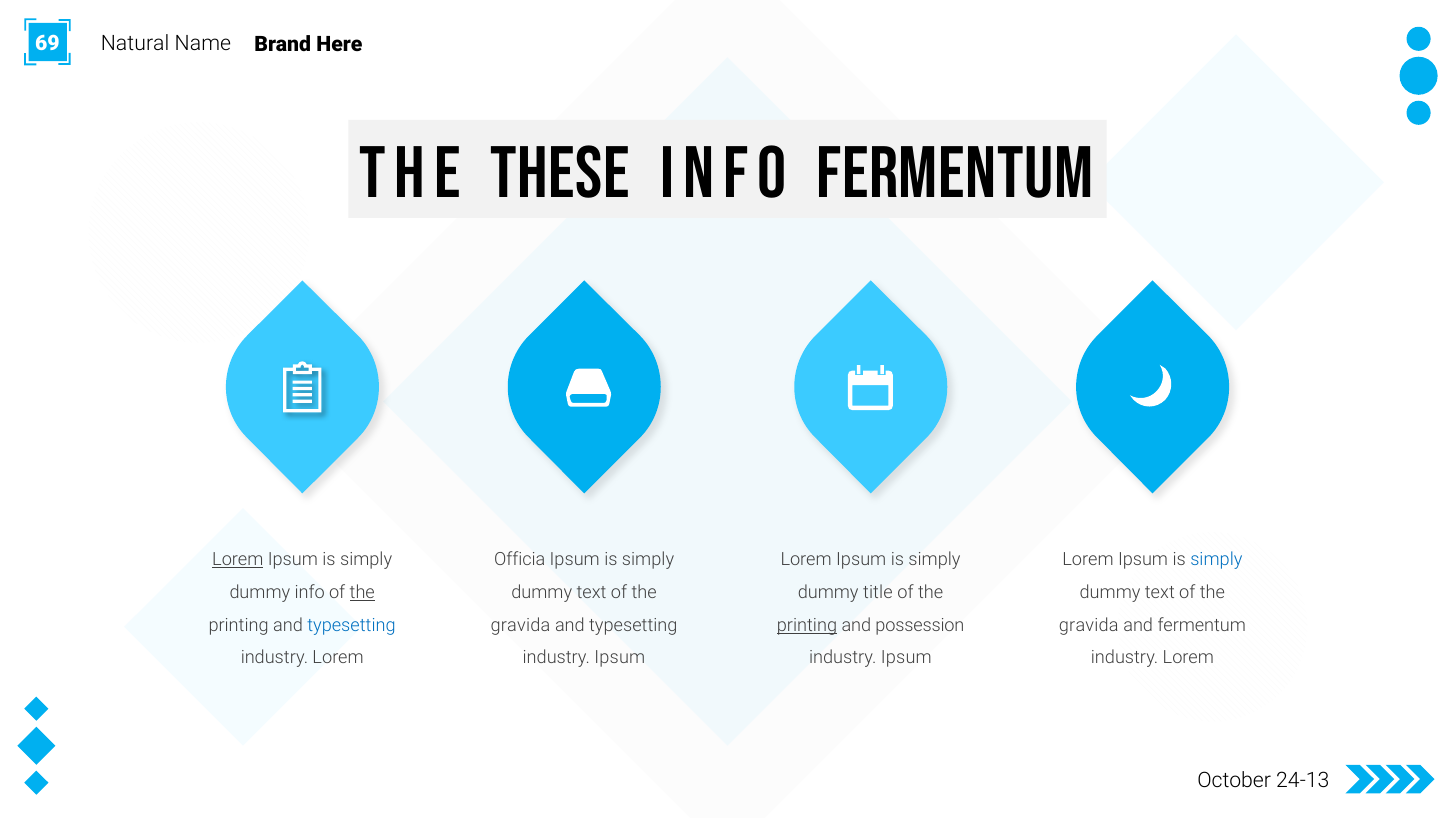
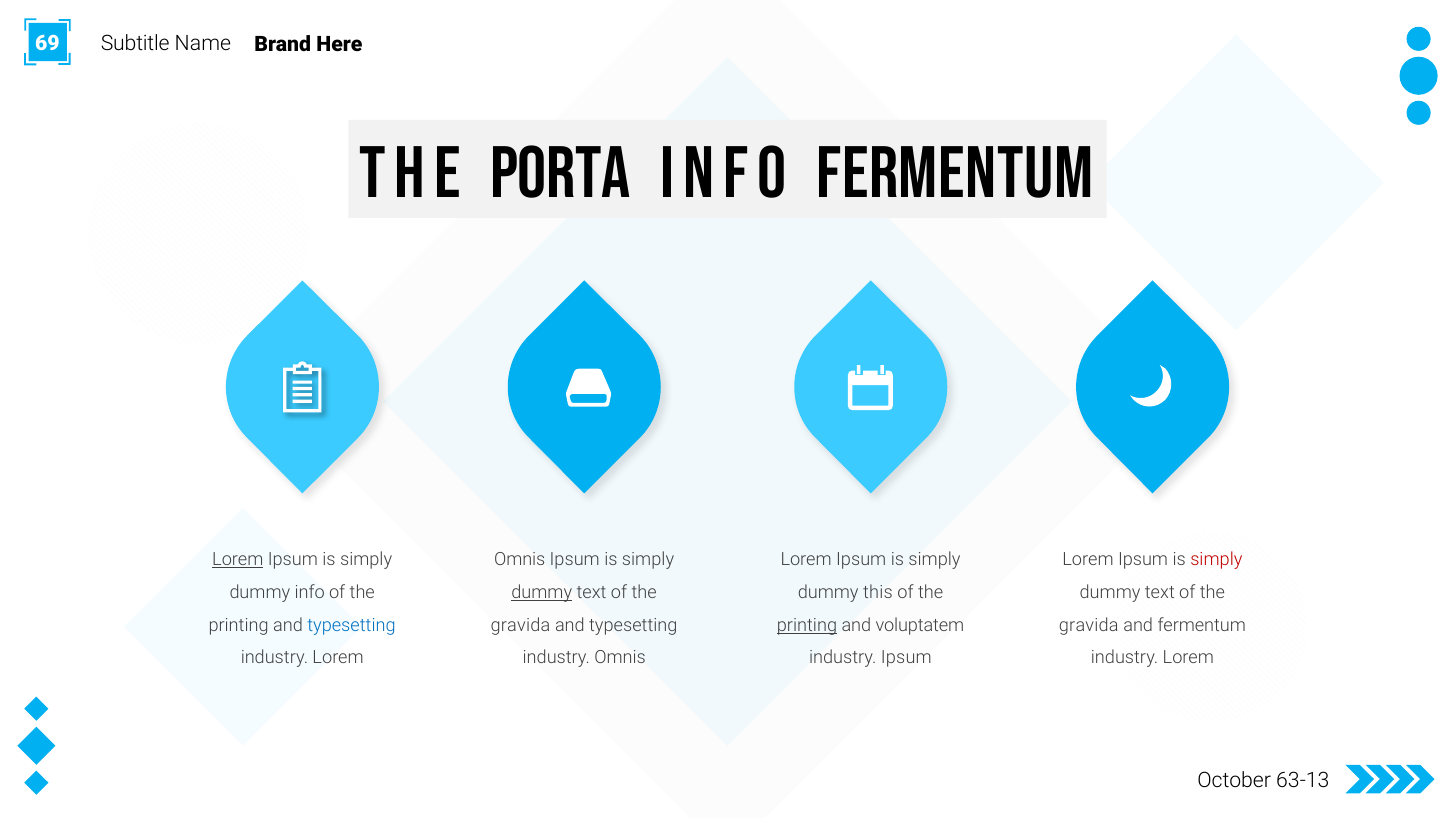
Natural: Natural -> Subtitle
these: these -> porta
Officia at (520, 560): Officia -> Omnis
simply at (1216, 560) colour: blue -> red
the at (362, 593) underline: present -> none
dummy at (542, 593) underline: none -> present
title: title -> this
possession: possession -> voluptatem
Ipsum at (620, 658): Ipsum -> Omnis
24-13: 24-13 -> 63-13
